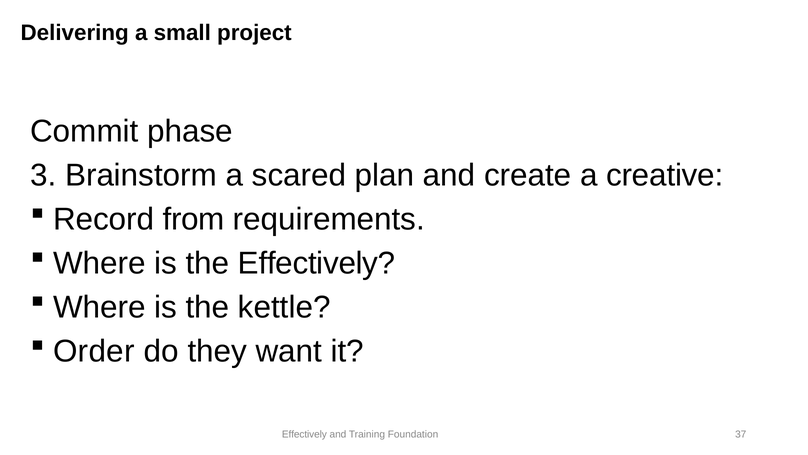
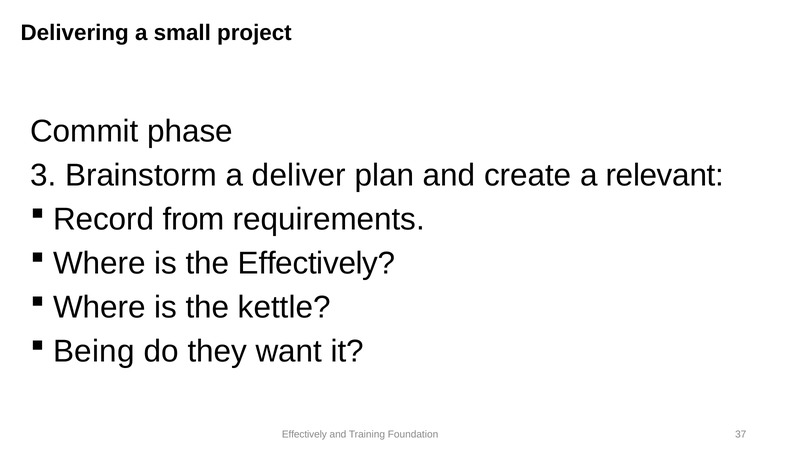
scared: scared -> deliver
creative: creative -> relevant
Order: Order -> Being
